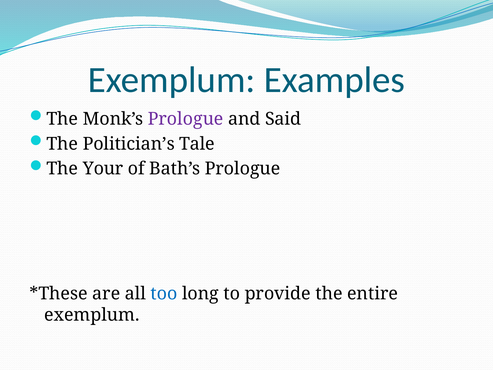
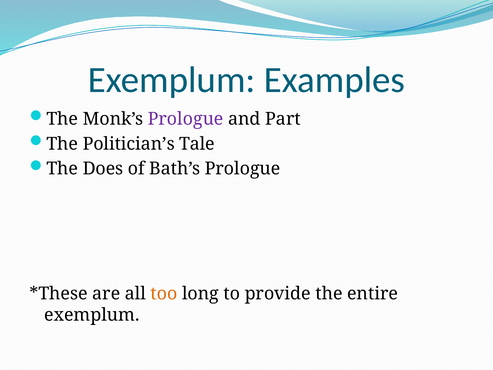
Said: Said -> Part
Your: Your -> Does
too colour: blue -> orange
